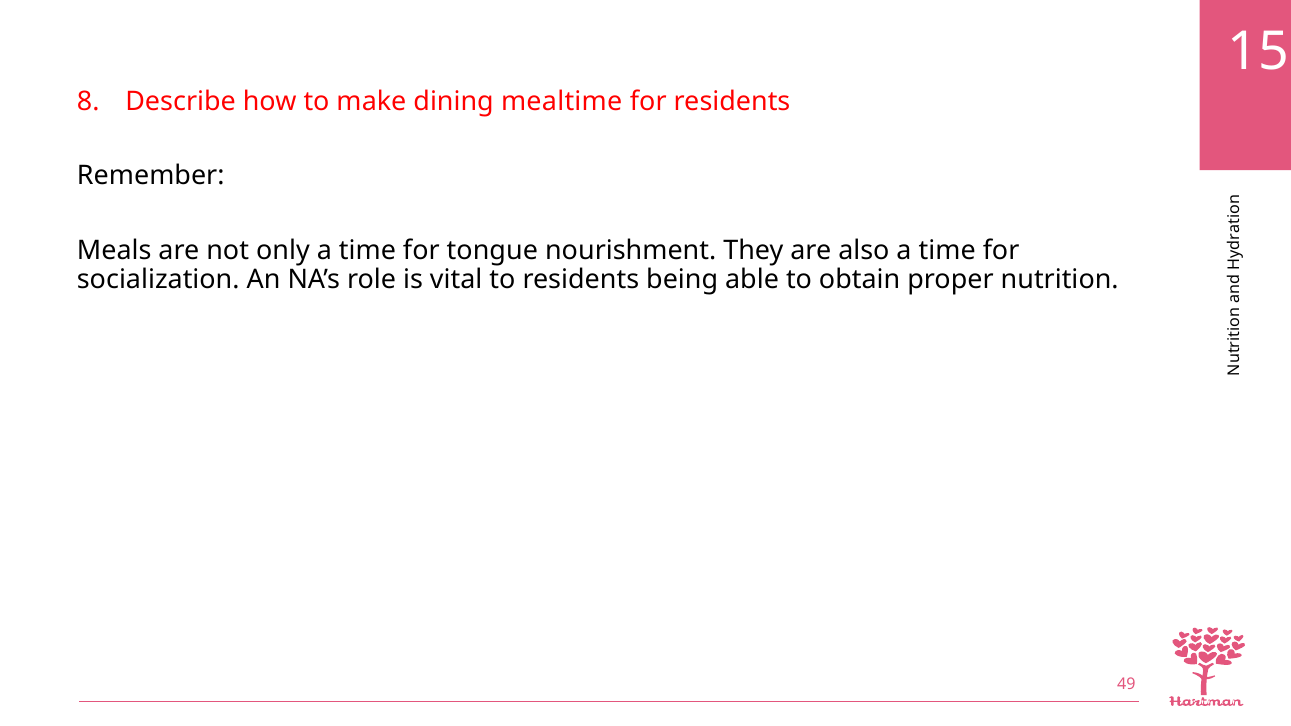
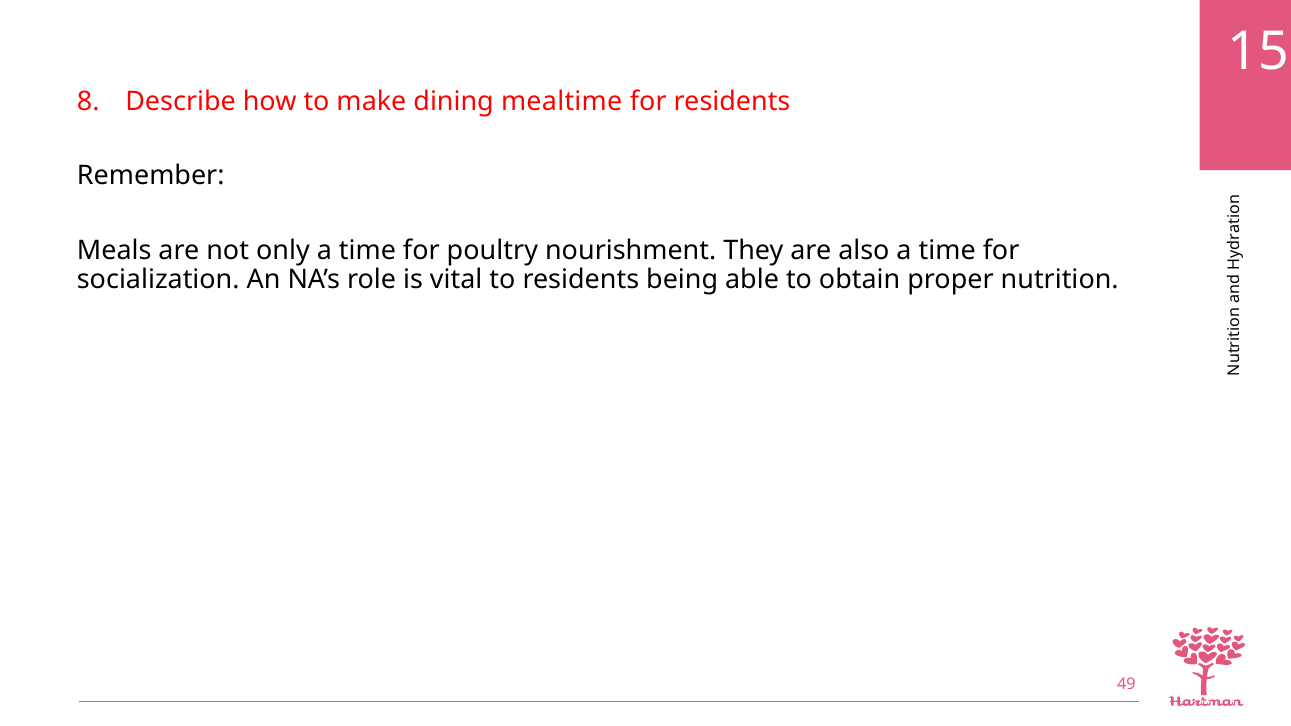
tongue: tongue -> poultry
